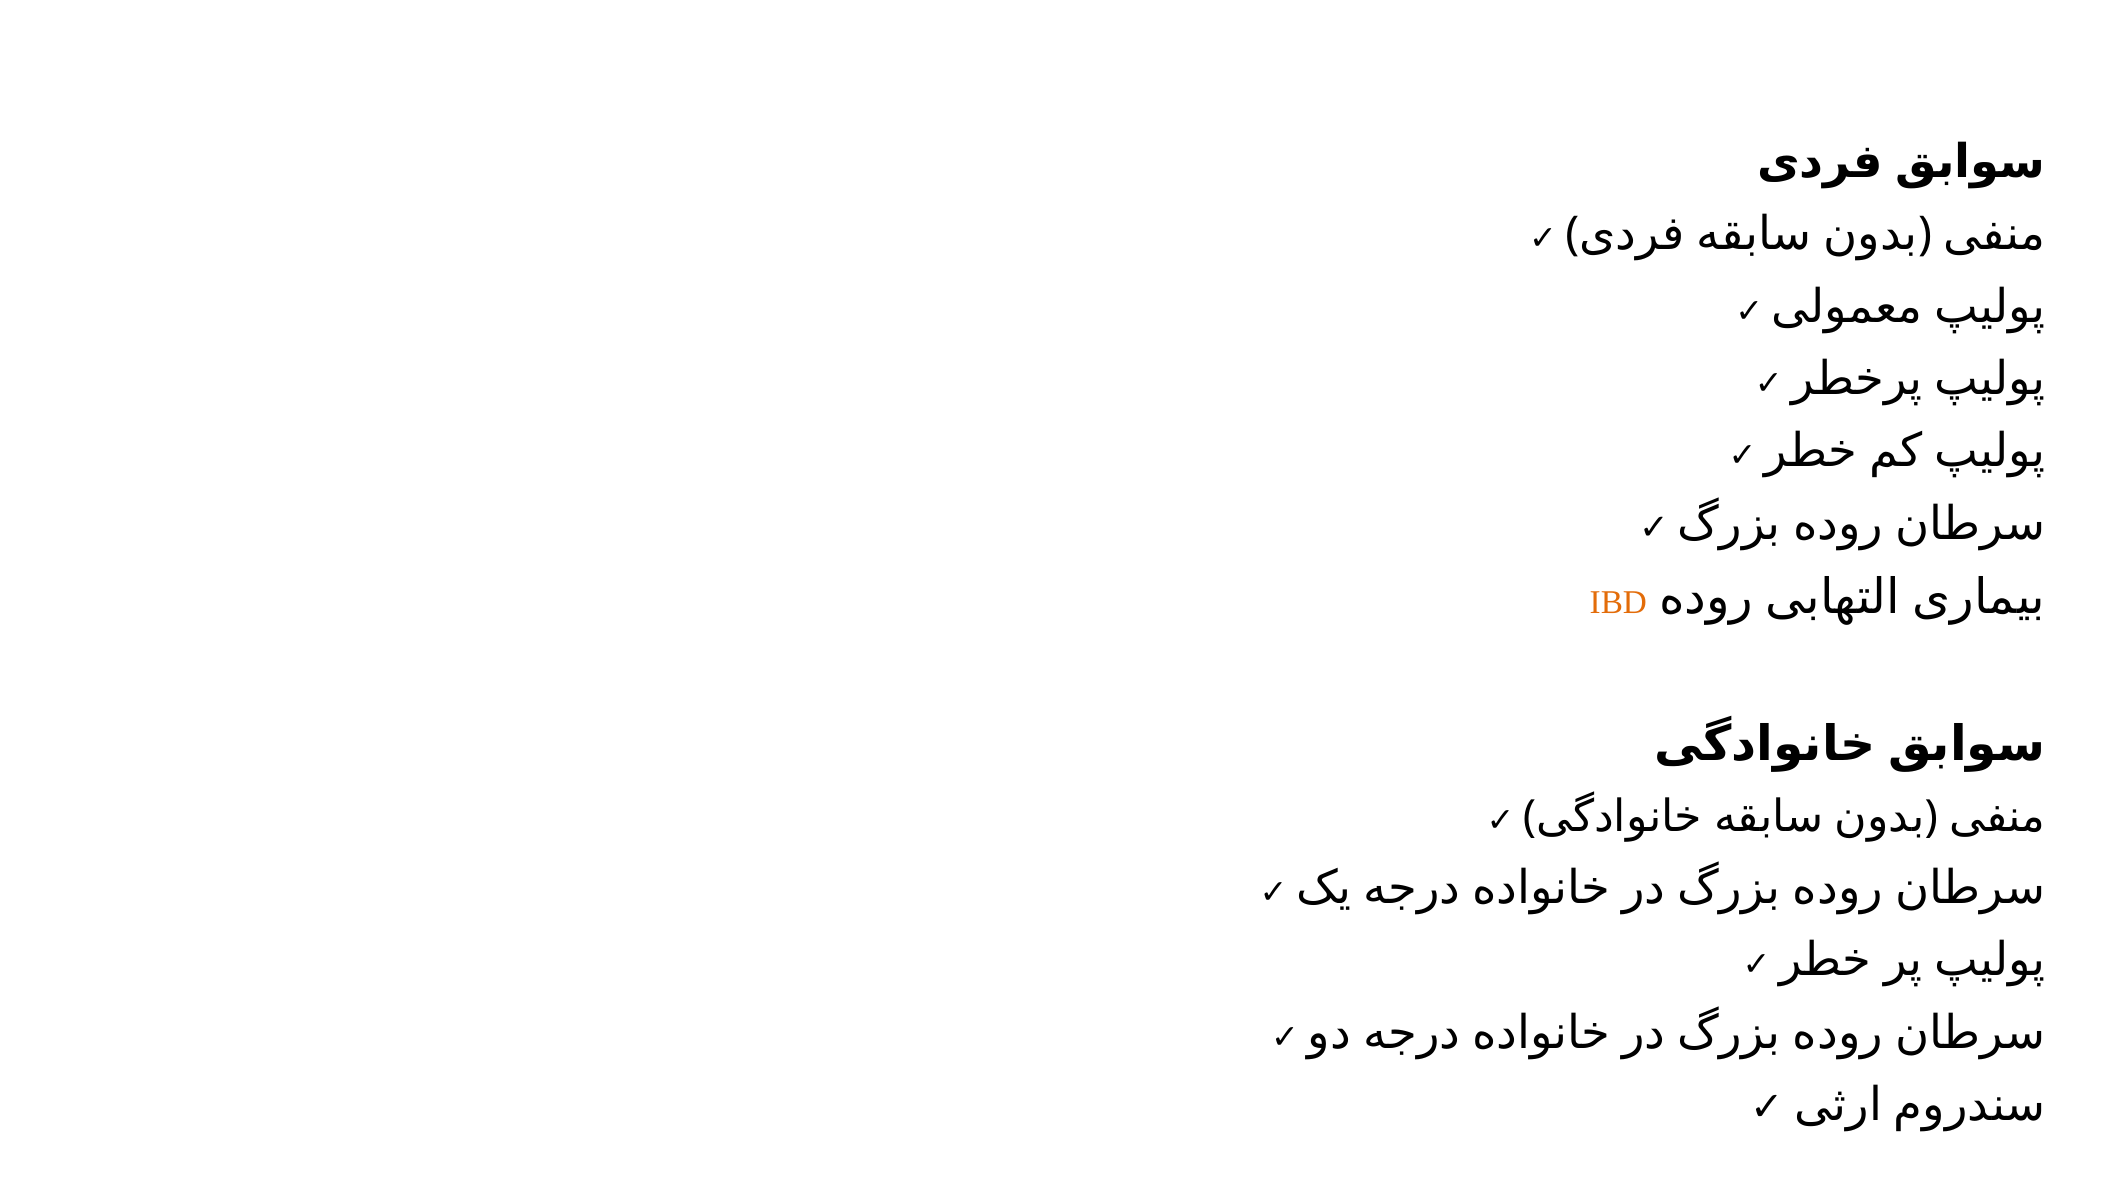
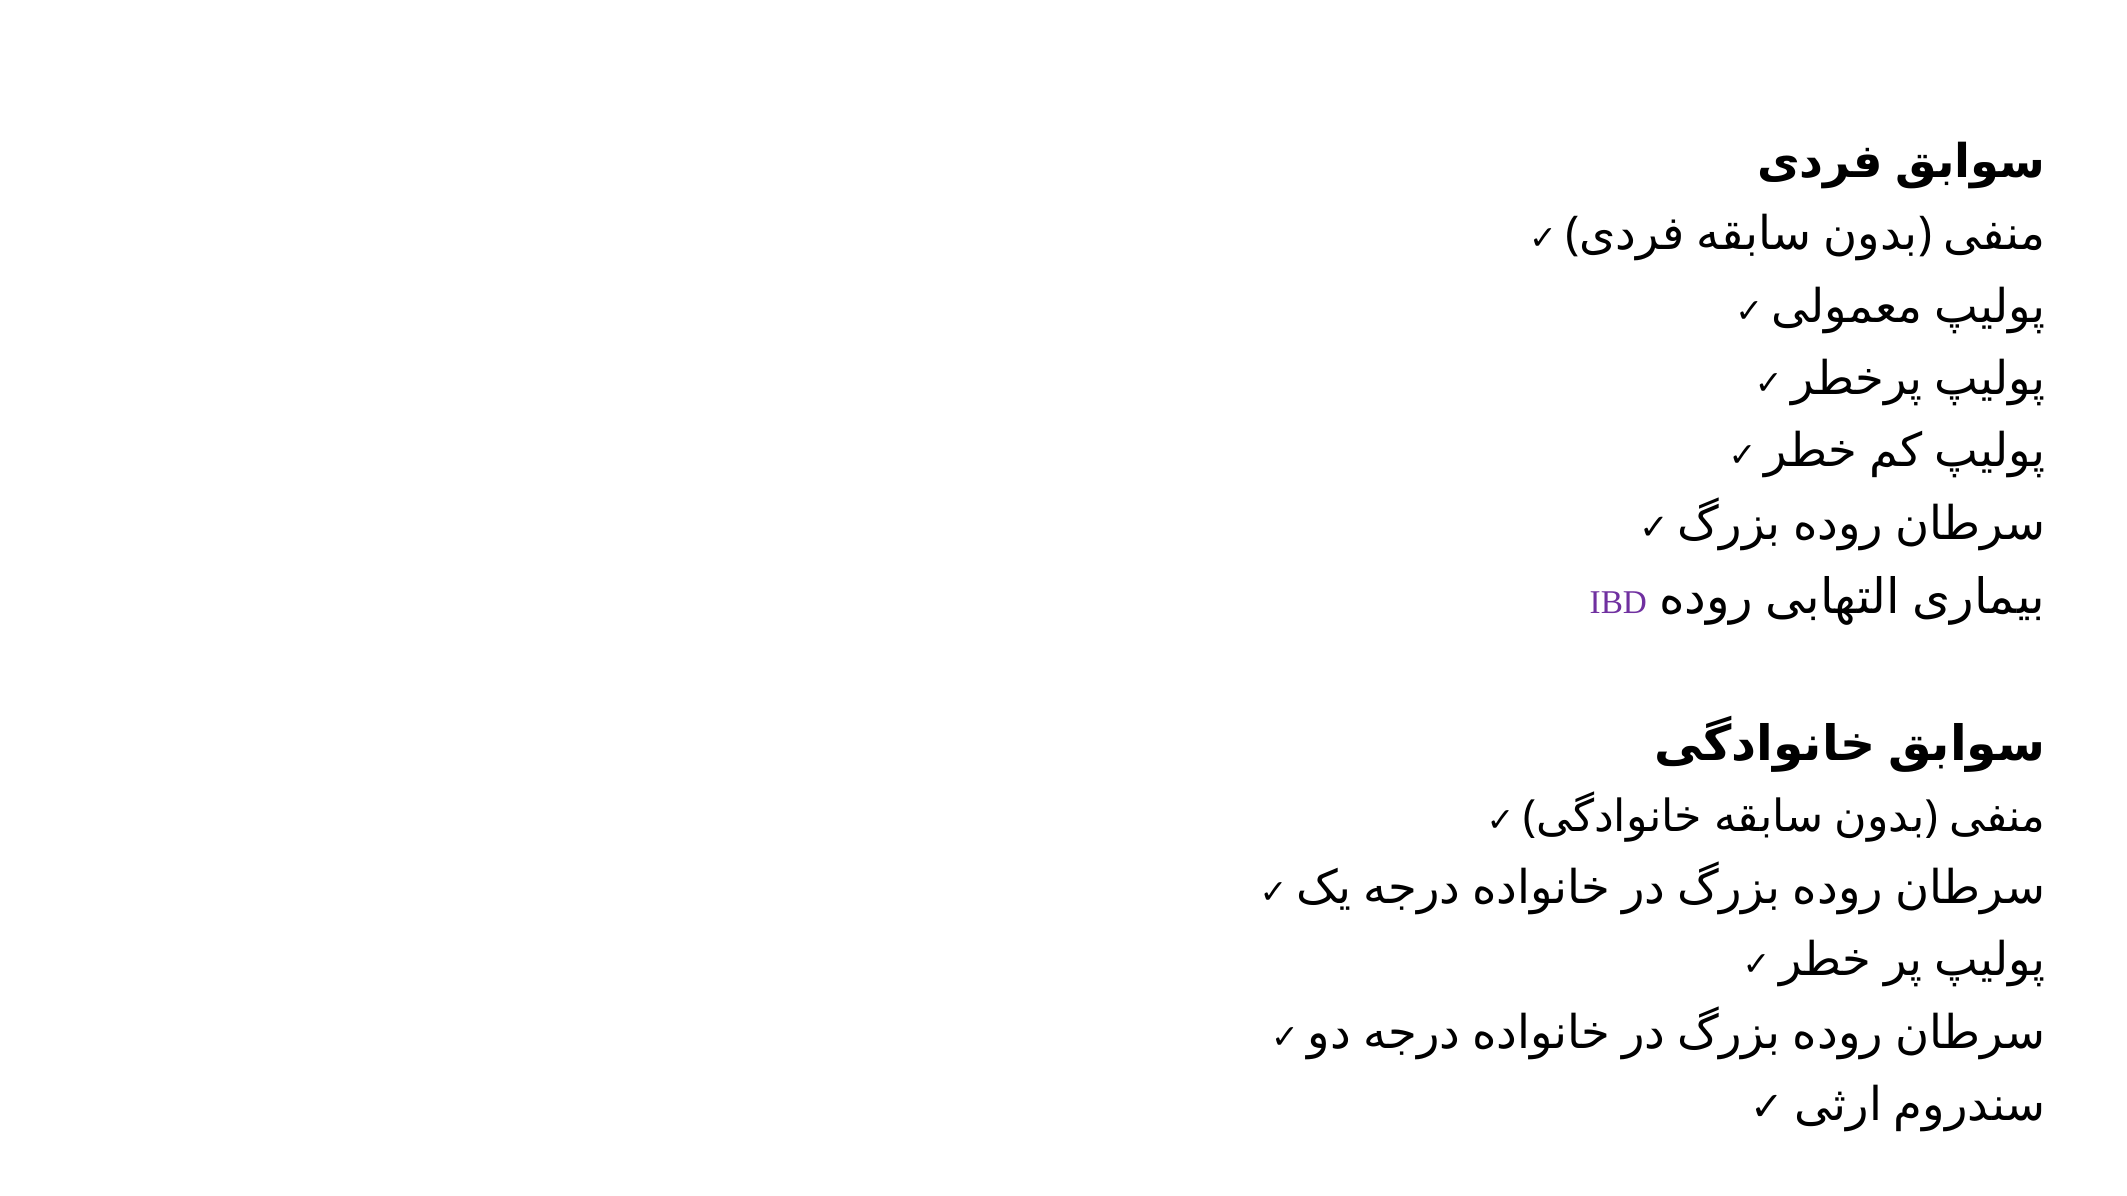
IBD colour: orange -> purple
